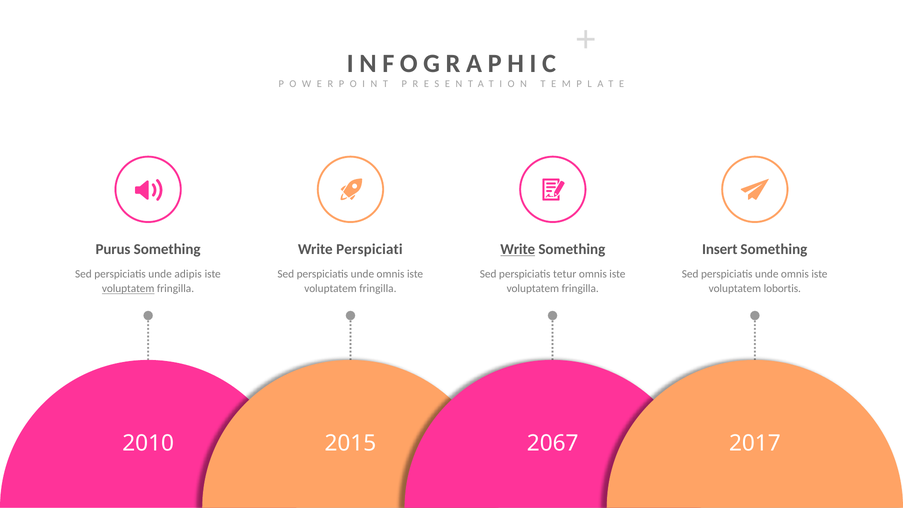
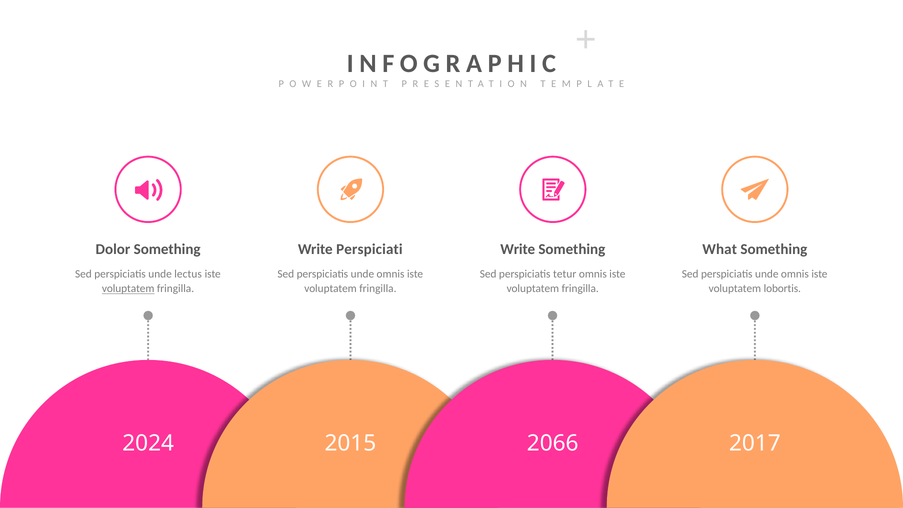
Purus: Purus -> Dolor
Write at (518, 249) underline: present -> none
Insert: Insert -> What
adipis: adipis -> lectus
2010: 2010 -> 2024
2067: 2067 -> 2066
